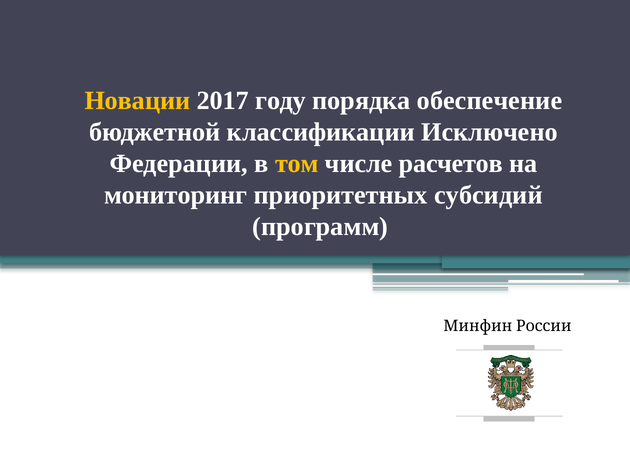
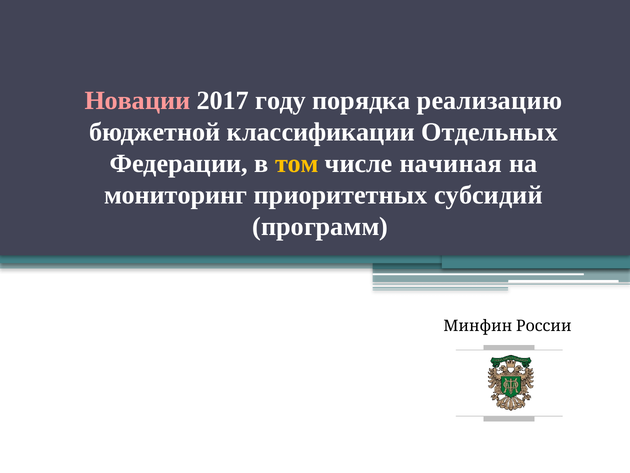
Новации colour: yellow -> pink
обеспечение: обеспечение -> реализацию
Исключено: Исключено -> Отдельных
расчетов: расчетов -> начиная
